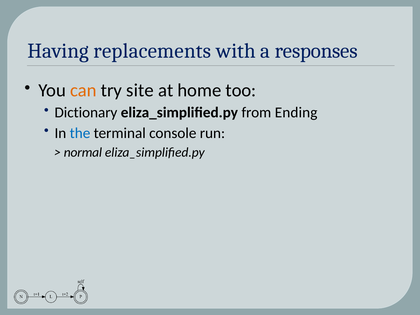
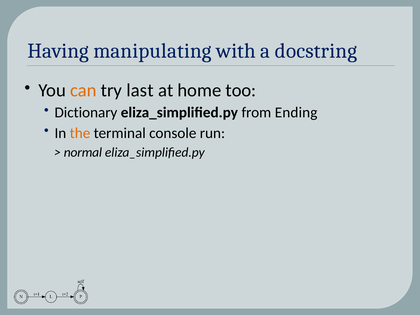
replacements: replacements -> manipulating
responses: responses -> docstring
site: site -> last
the colour: blue -> orange
